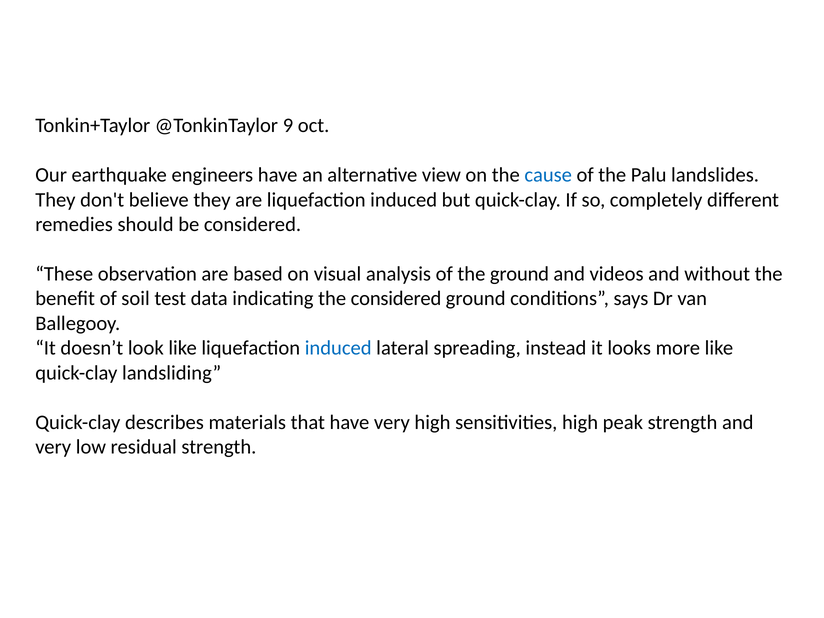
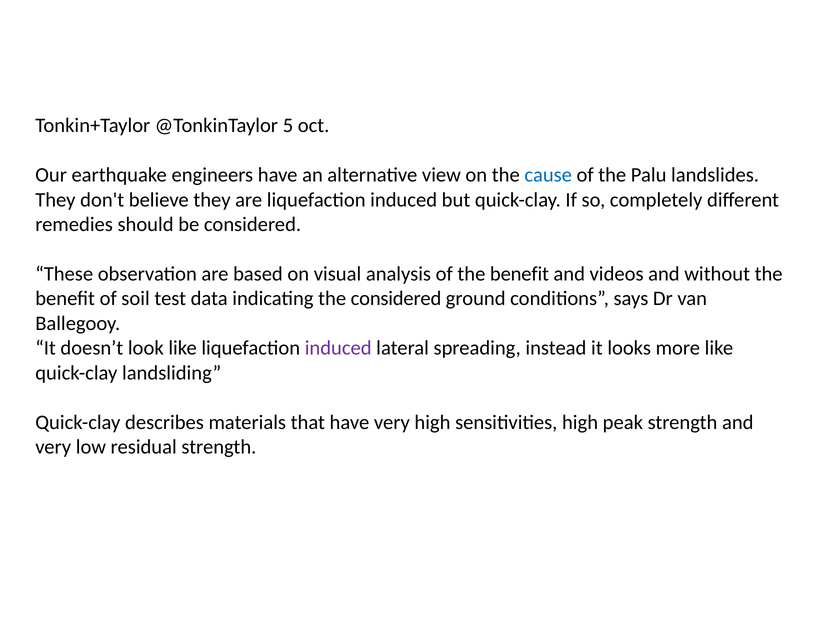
9: 9 -> 5
of the ground: ground -> benefit
induced at (338, 348) colour: blue -> purple
